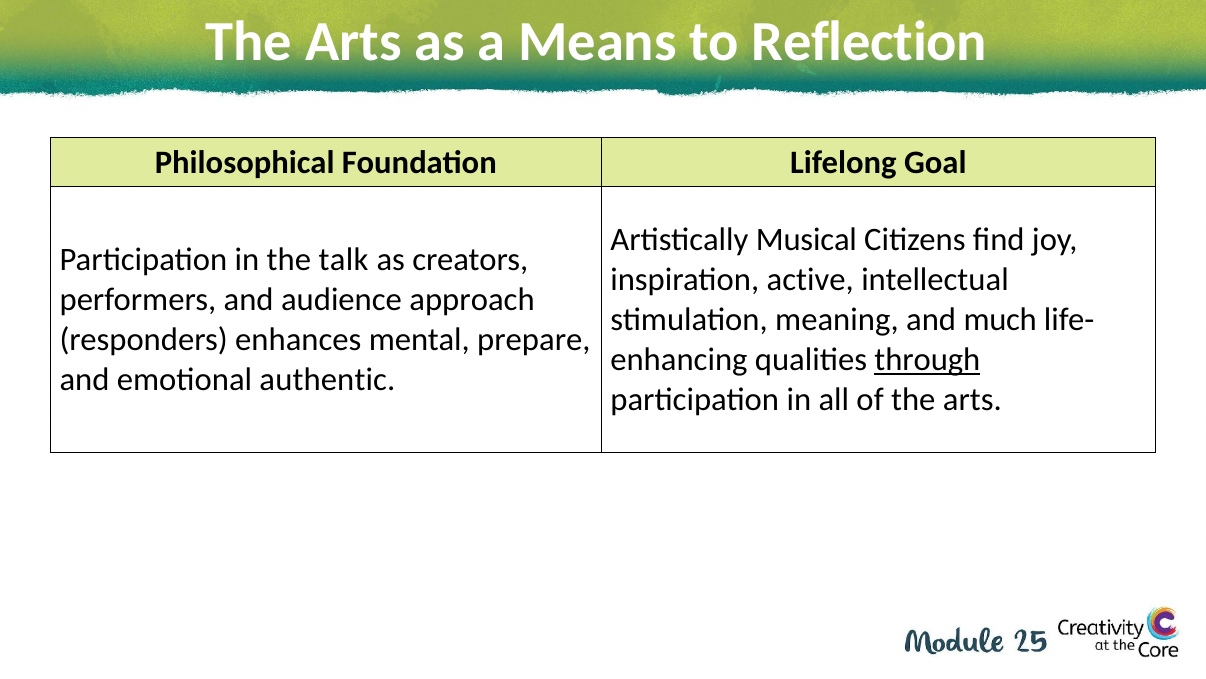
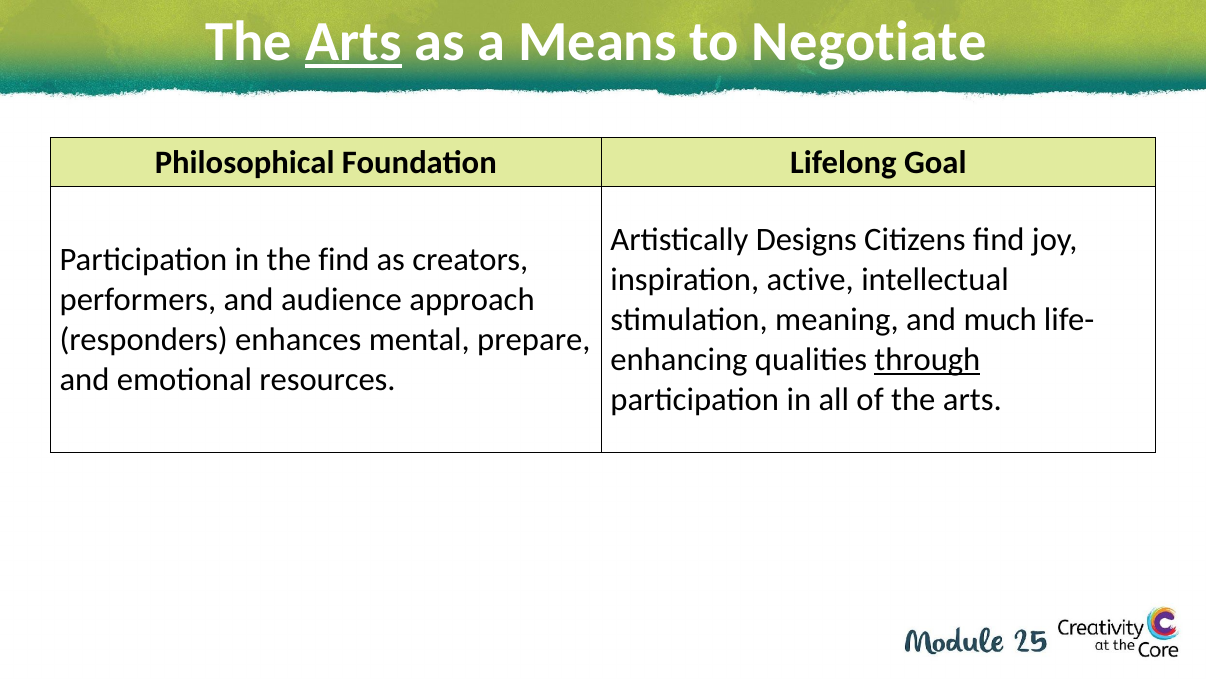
Arts at (353, 41) underline: none -> present
Reflection: Reflection -> Negotiate
Musical: Musical -> Designs
the talk: talk -> find
authentic: authentic -> resources
